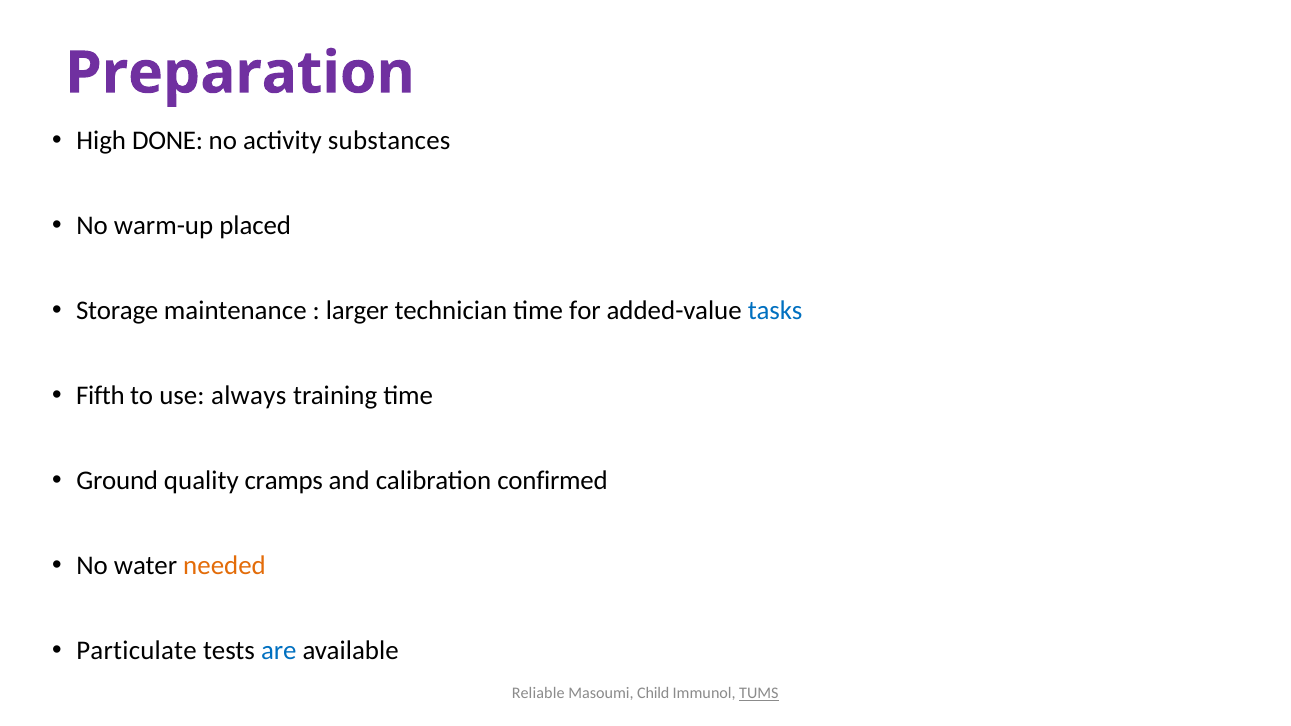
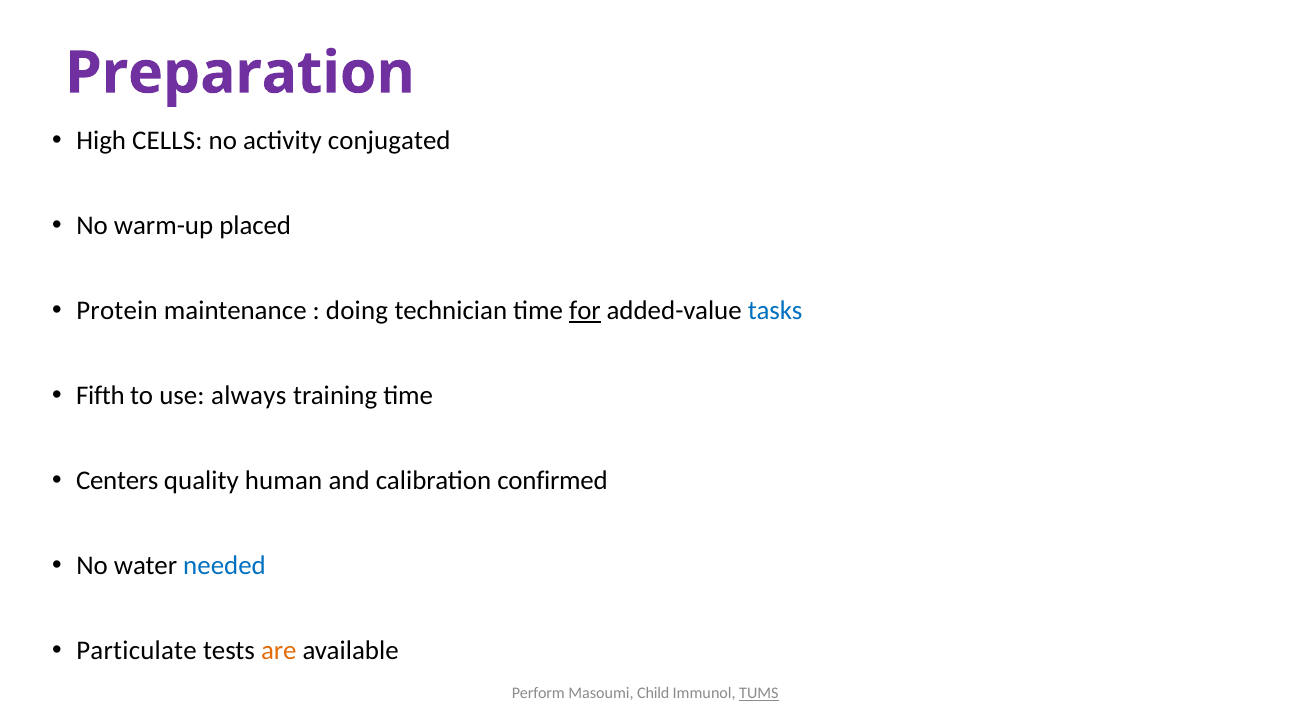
DONE: DONE -> CELLS
substances: substances -> conjugated
Storage: Storage -> Protein
larger: larger -> doing
for underline: none -> present
Ground: Ground -> Centers
cramps: cramps -> human
needed colour: orange -> blue
are colour: blue -> orange
Reliable: Reliable -> Perform
